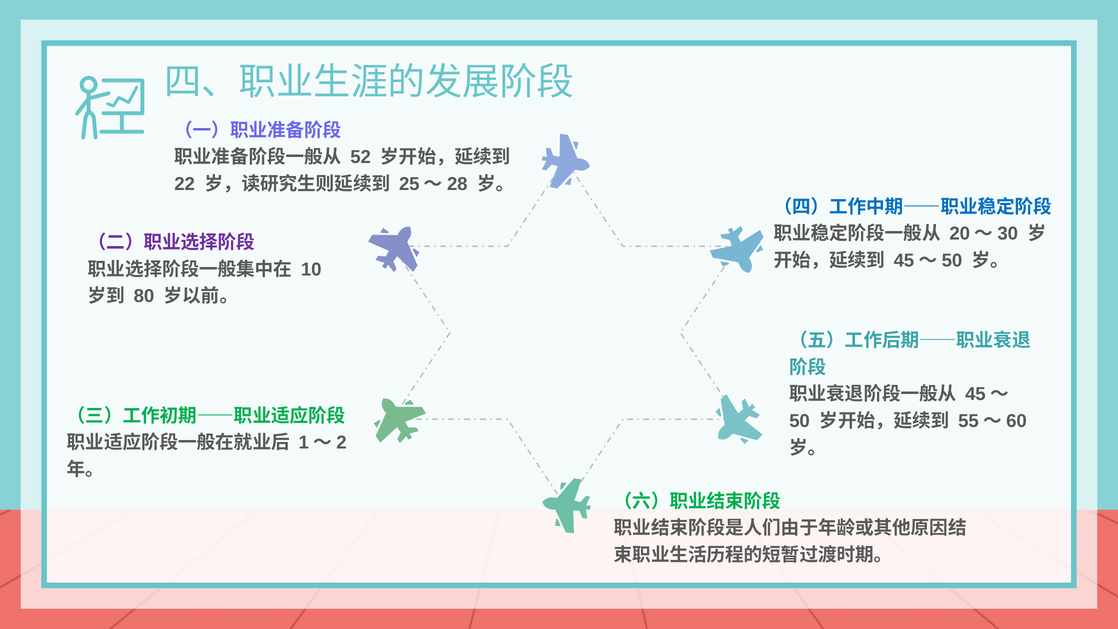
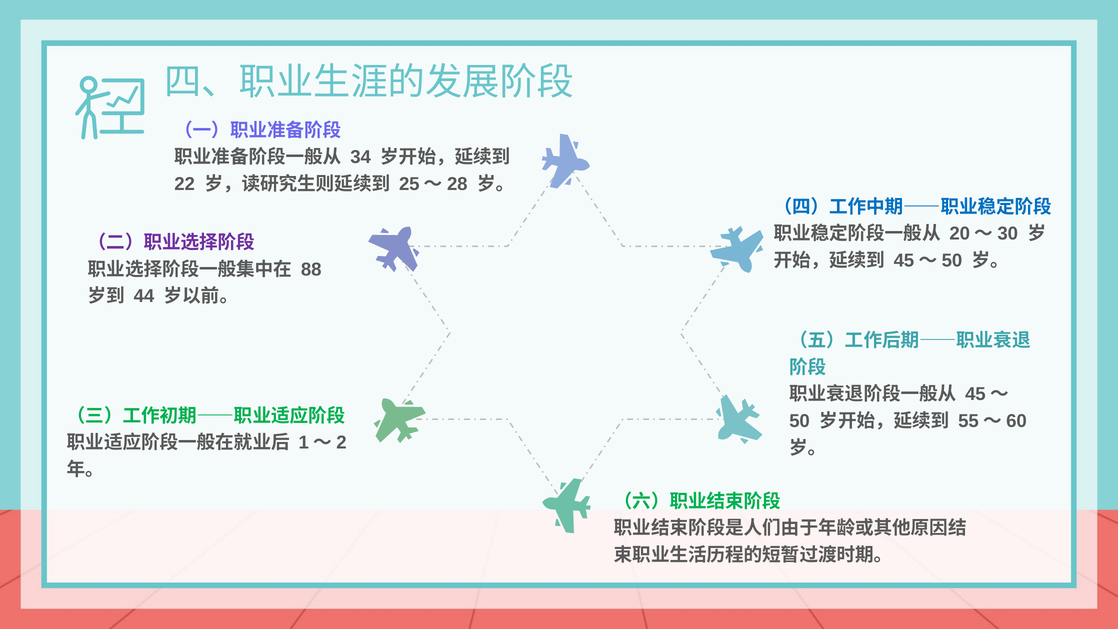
52: 52 -> 34
10: 10 -> 88
80: 80 -> 44
